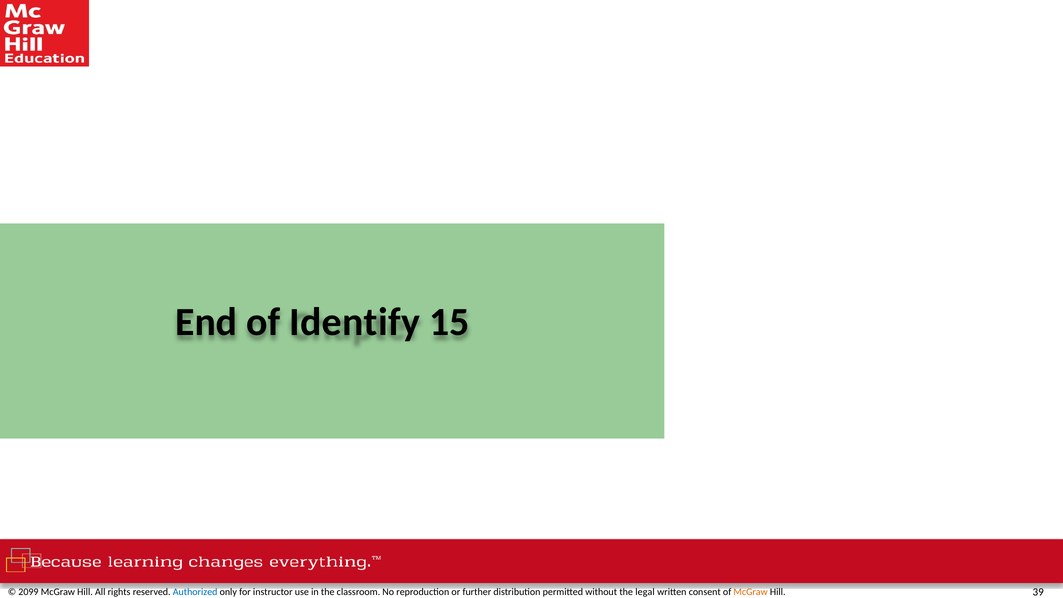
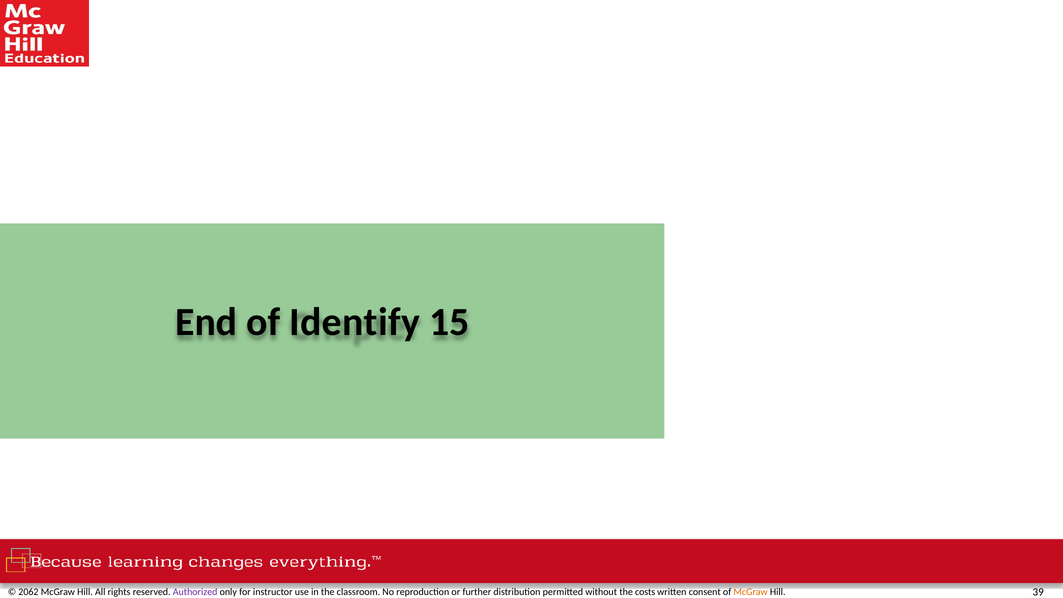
2099: 2099 -> 2062
Authorized colour: blue -> purple
legal: legal -> costs
